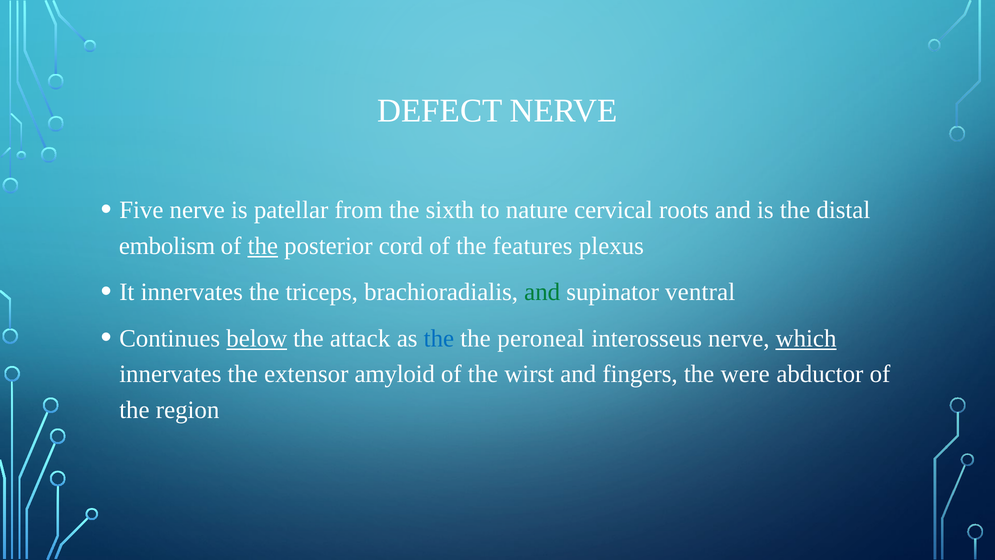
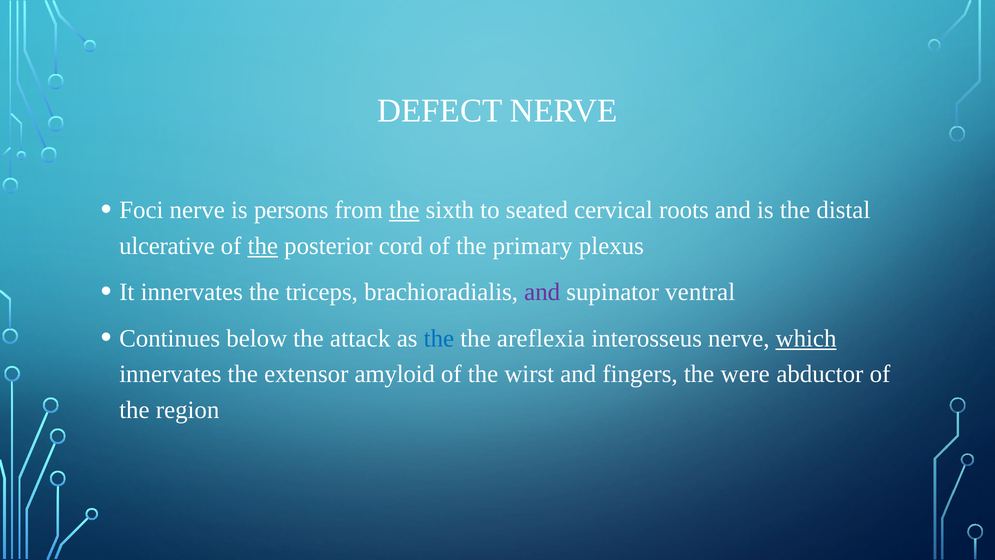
Five: Five -> Foci
patellar: patellar -> persons
the at (404, 210) underline: none -> present
nature: nature -> seated
embolism: embolism -> ulcerative
features: features -> primary
and at (542, 292) colour: green -> purple
below underline: present -> none
peroneal: peroneal -> areflexia
